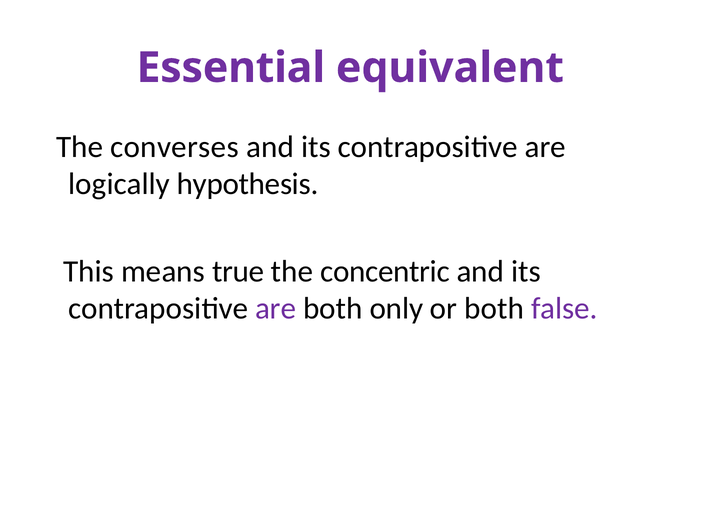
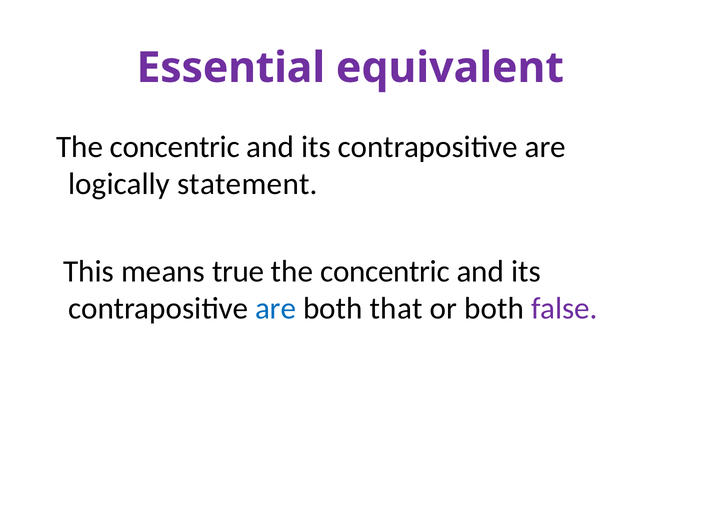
converses at (175, 147): converses -> concentric
hypothesis: hypothesis -> statement
are at (276, 309) colour: purple -> blue
only: only -> that
